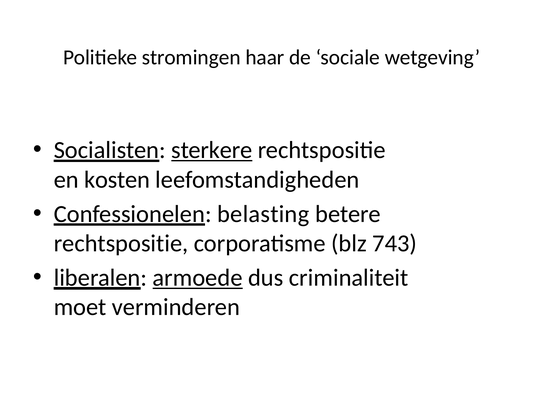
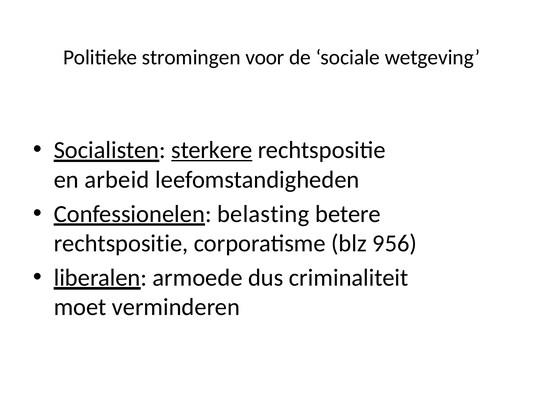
haar: haar -> voor
kosten: kosten -> arbeid
743: 743 -> 956
armoede underline: present -> none
